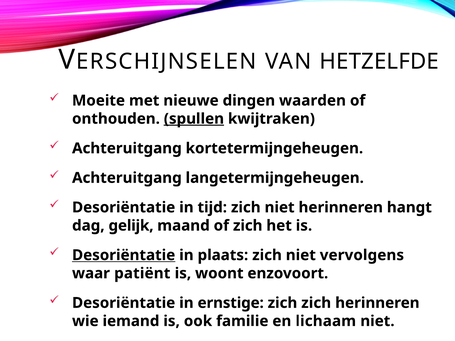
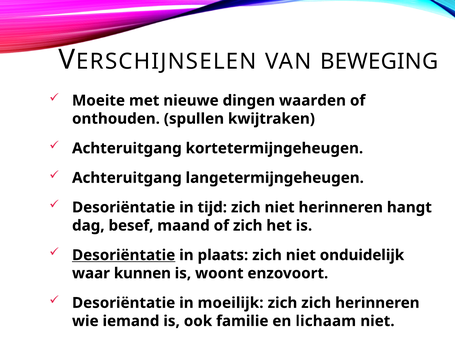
HETZELFDE: HETZELFDE -> BEWEGING
spullen underline: present -> none
gelijk: gelijk -> besef
vervolgens: vervolgens -> onduidelijk
patiënt: patiënt -> kunnen
ernstige: ernstige -> moeilijk
